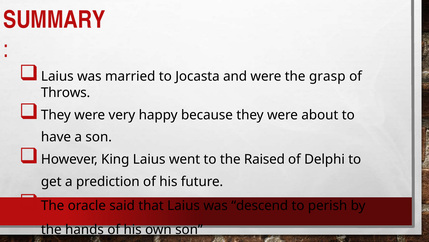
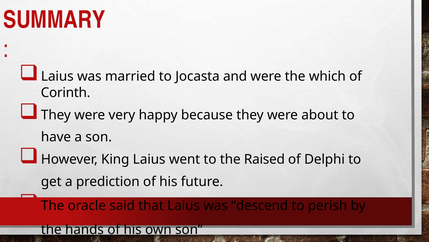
grasp: grasp -> which
Throws: Throws -> Corinth
